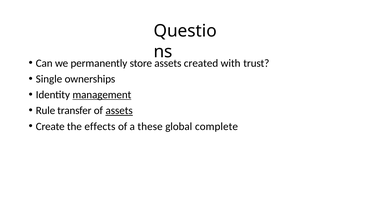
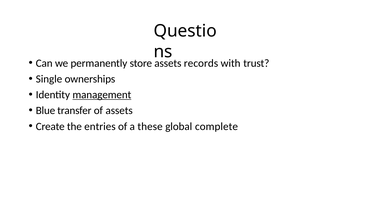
created: created -> records
Rule: Rule -> Blue
assets at (119, 111) underline: present -> none
effects: effects -> entries
